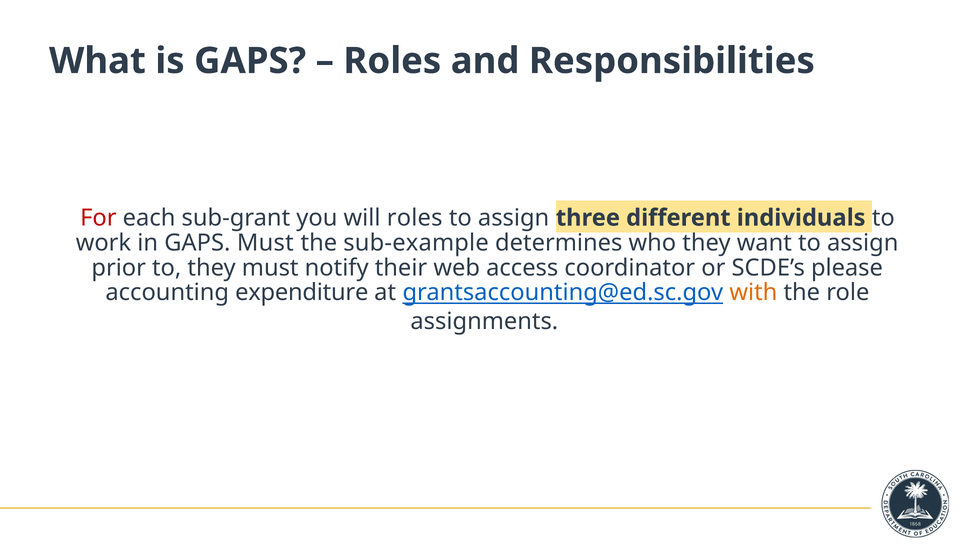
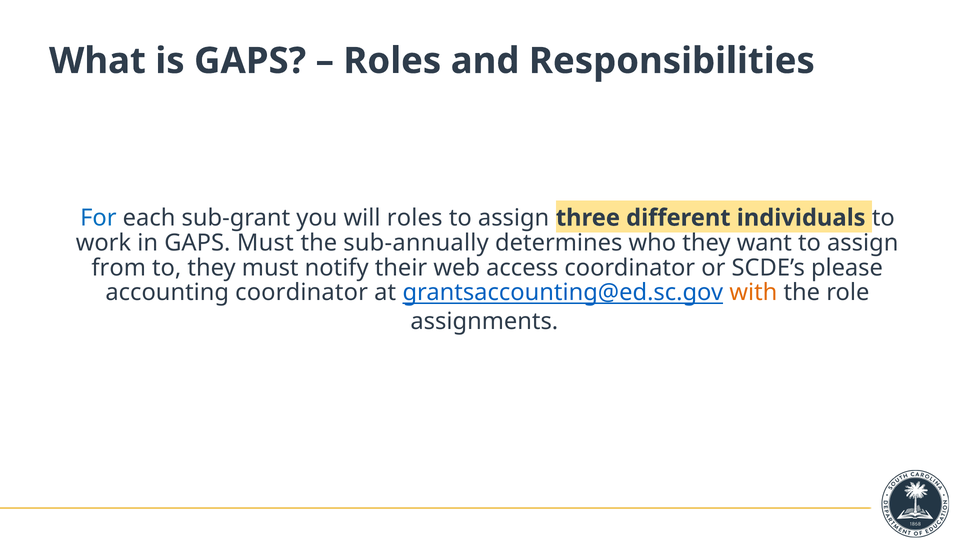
For colour: red -> blue
sub-example: sub-example -> sub-annually
prior: prior -> from
accounting expenditure: expenditure -> coordinator
